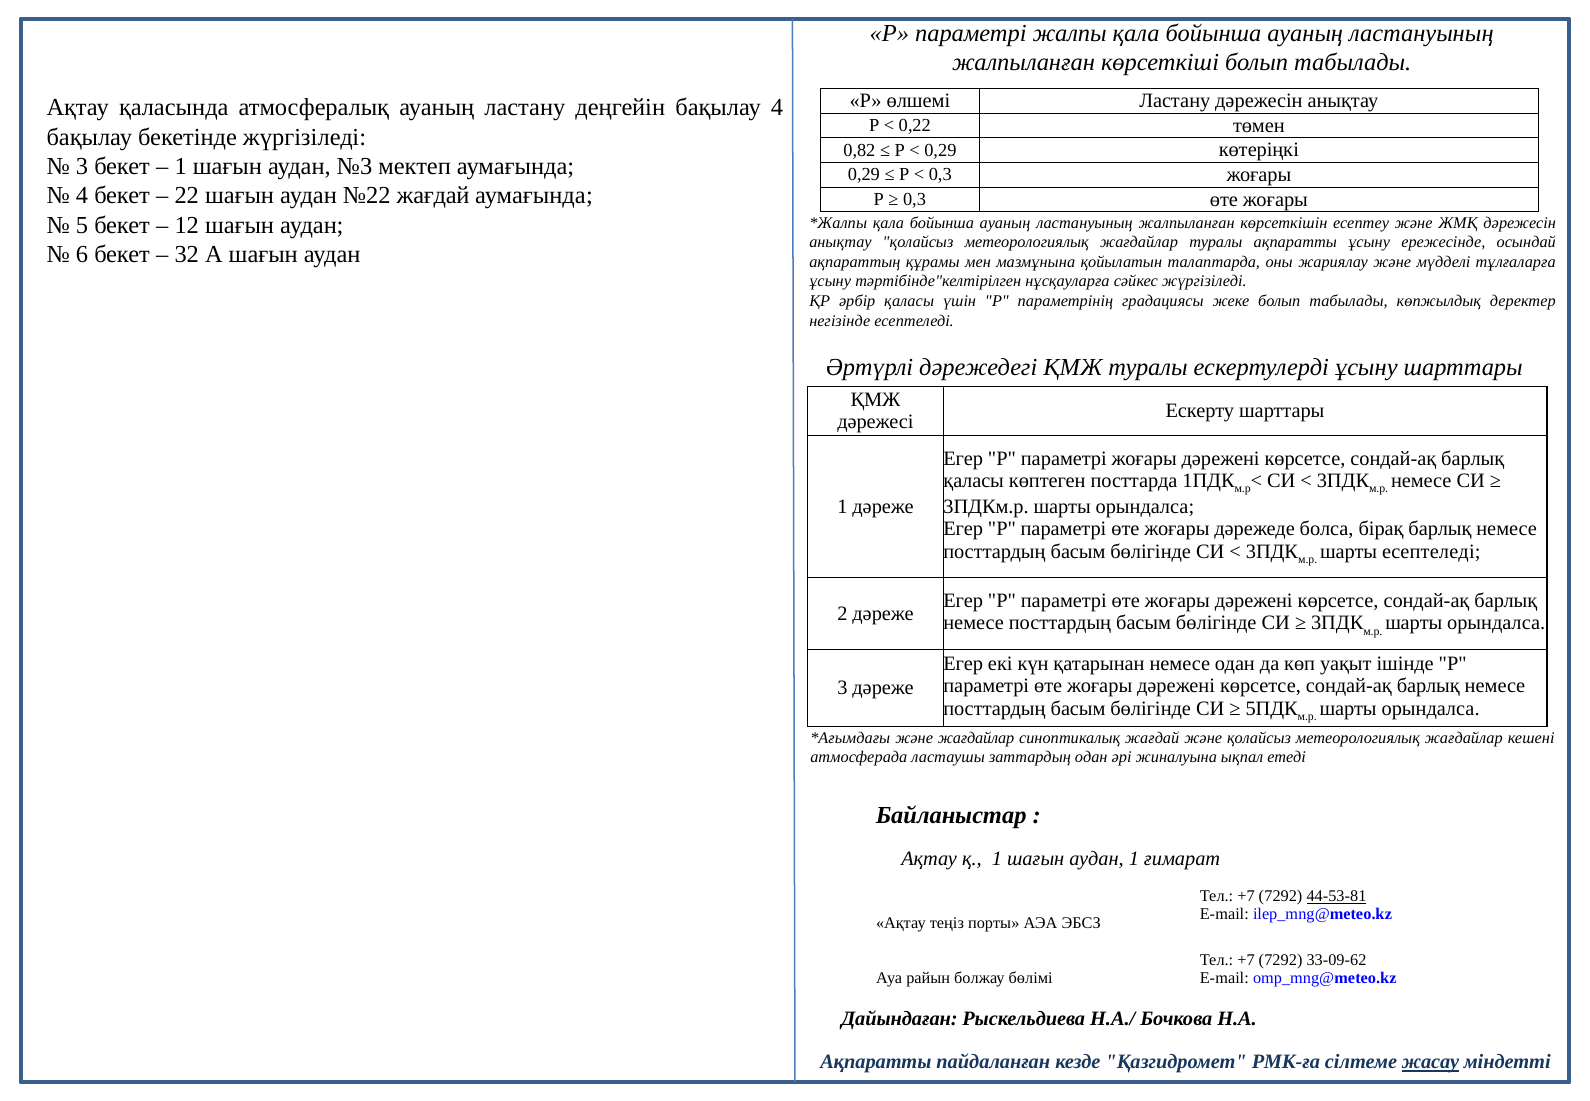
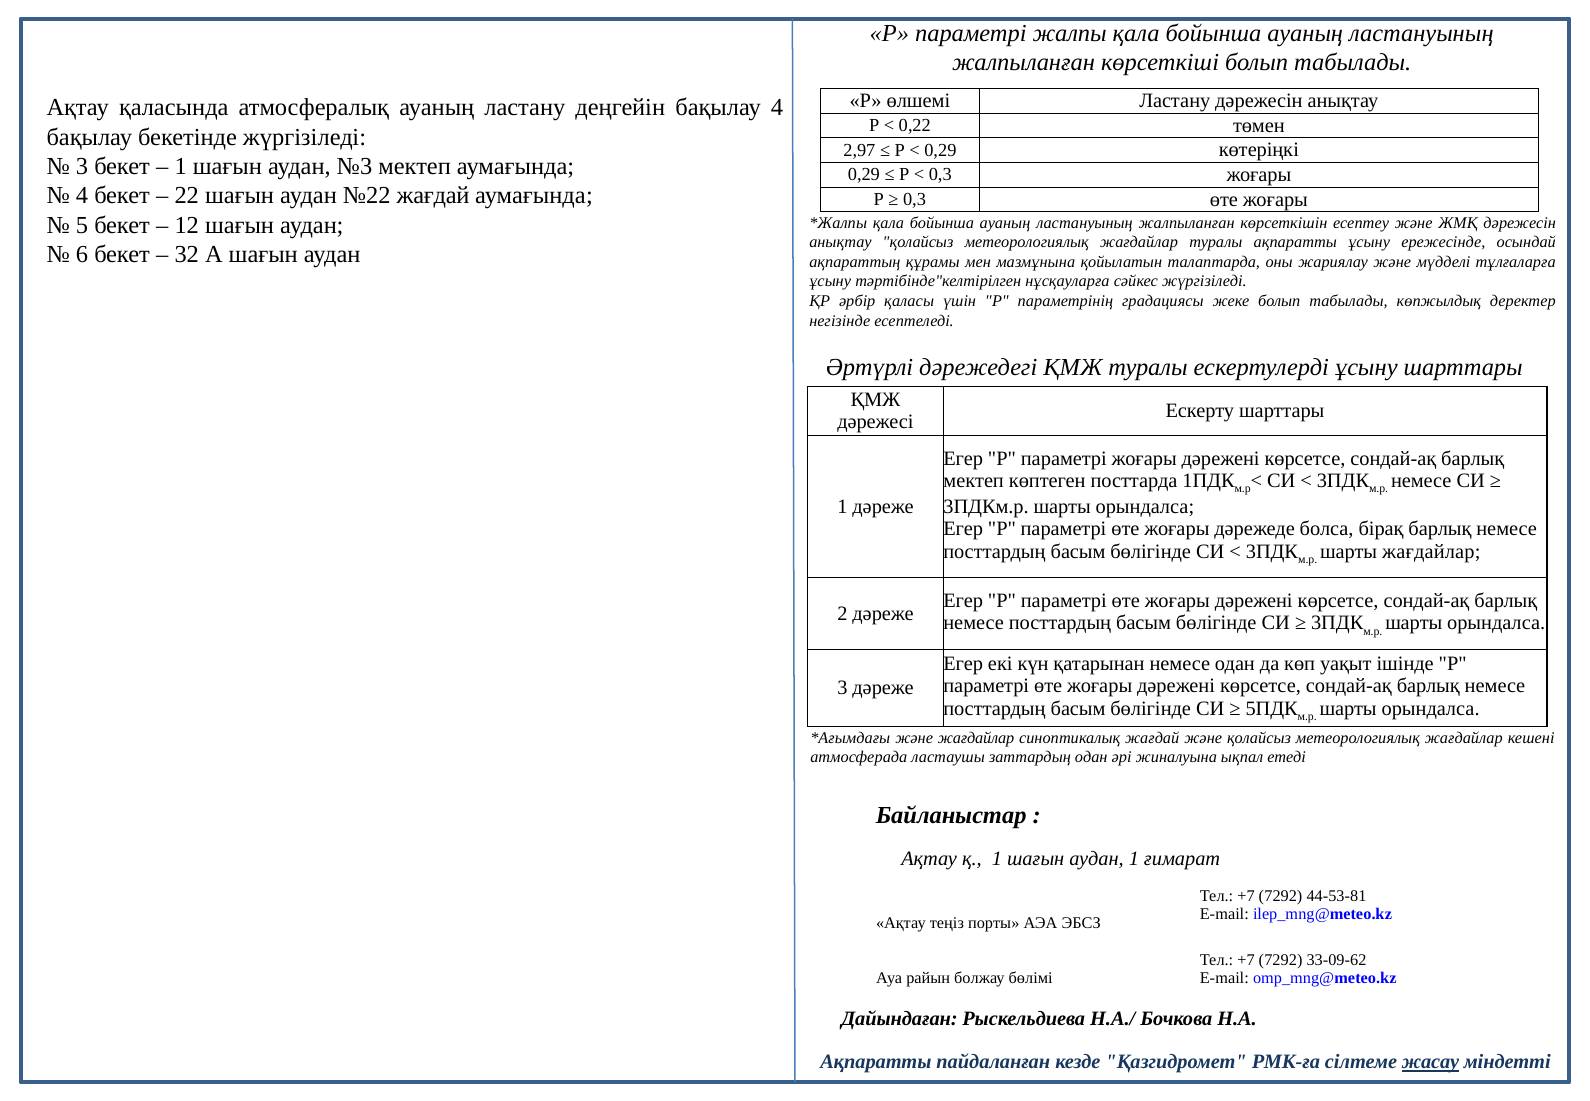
0,82: 0,82 -> 2,97
қаласы at (974, 481): қаласы -> мектеп
шарты есептеледі: есептеледі -> жағдайлар
44-53-81 underline: present -> none
